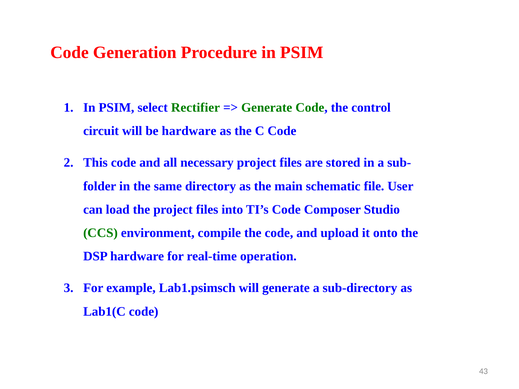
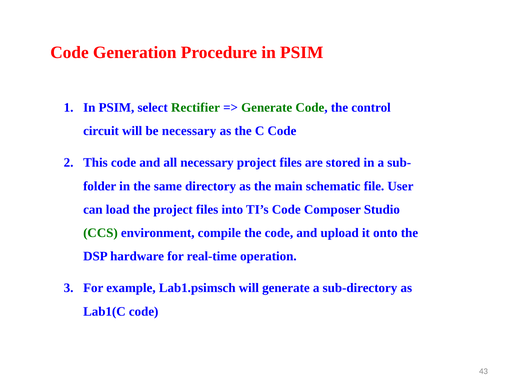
be hardware: hardware -> necessary
